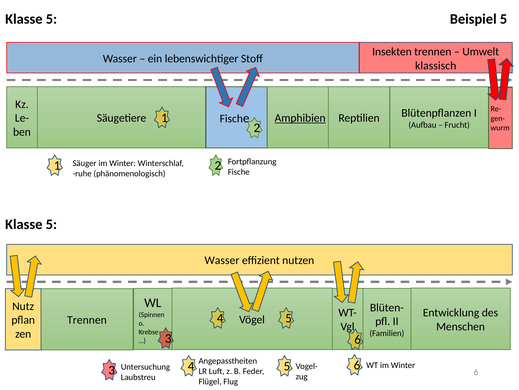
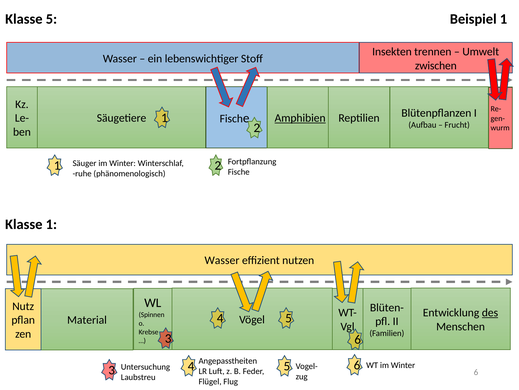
Beispiel 5: 5 -> 1
klassisch: klassisch -> zwischen
5 at (51, 224): 5 -> 1
des underline: none -> present
Trennen at (87, 320): Trennen -> Material
